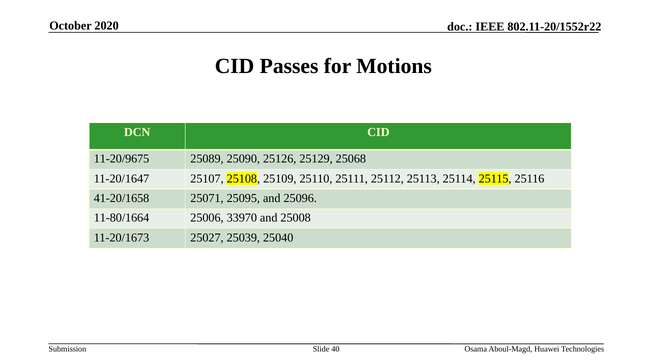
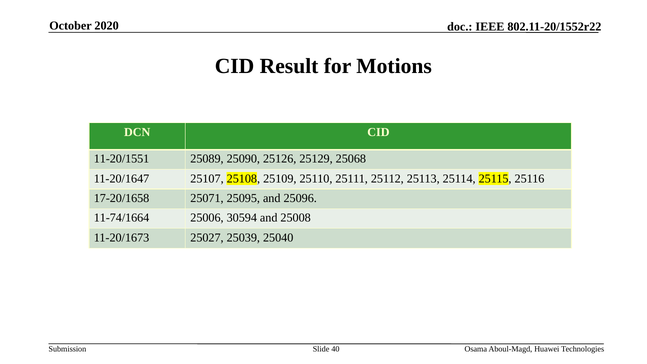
Passes: Passes -> Result
11-20/9675: 11-20/9675 -> 11-20/1551
41-20/1658: 41-20/1658 -> 17-20/1658
11-80/1664: 11-80/1664 -> 11-74/1664
33970: 33970 -> 30594
